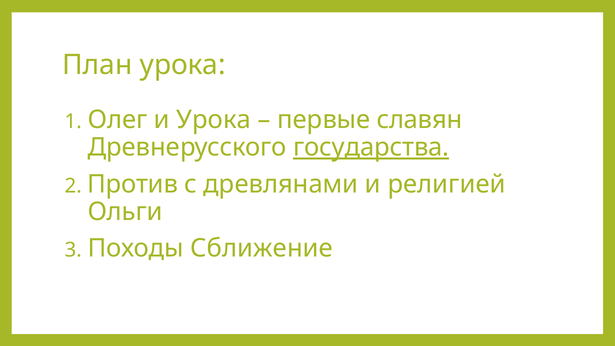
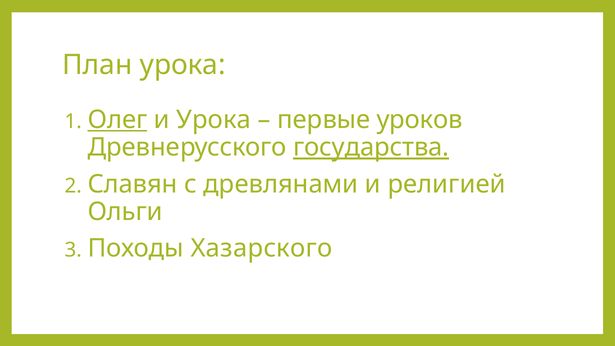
Олег underline: none -> present
славян: славян -> уроков
Против: Против -> Славян
Сближение: Сближение -> Хазарского
